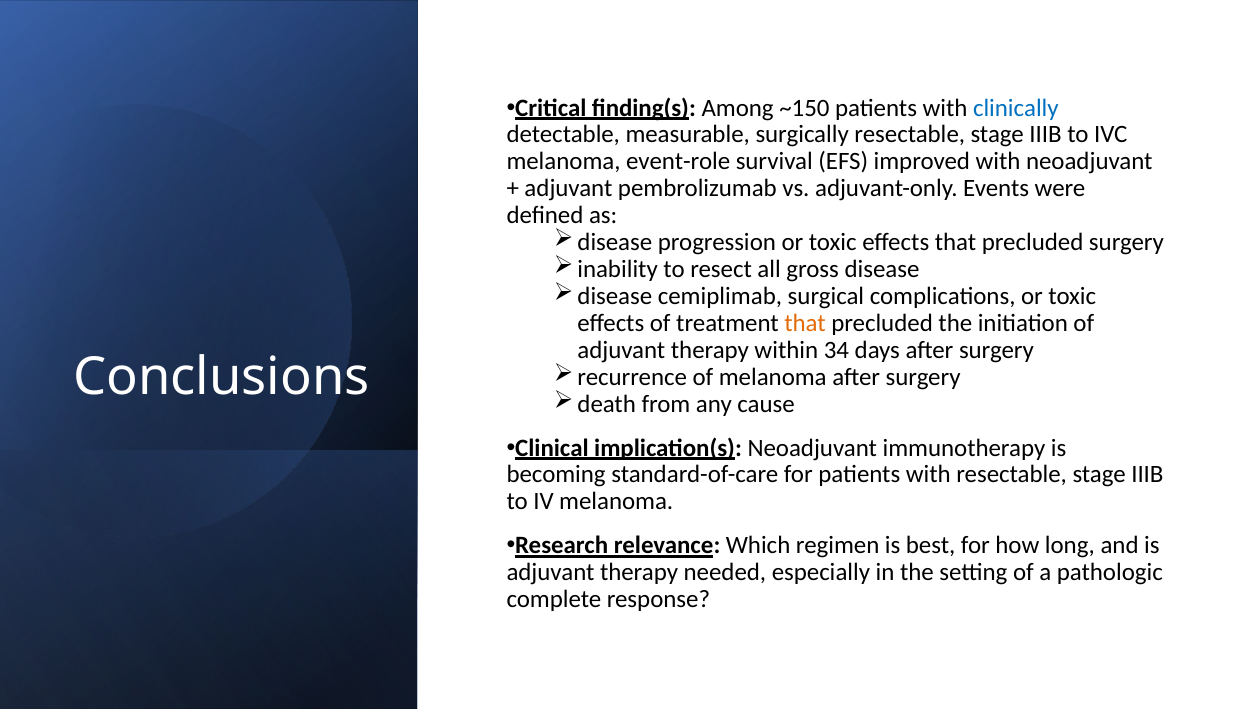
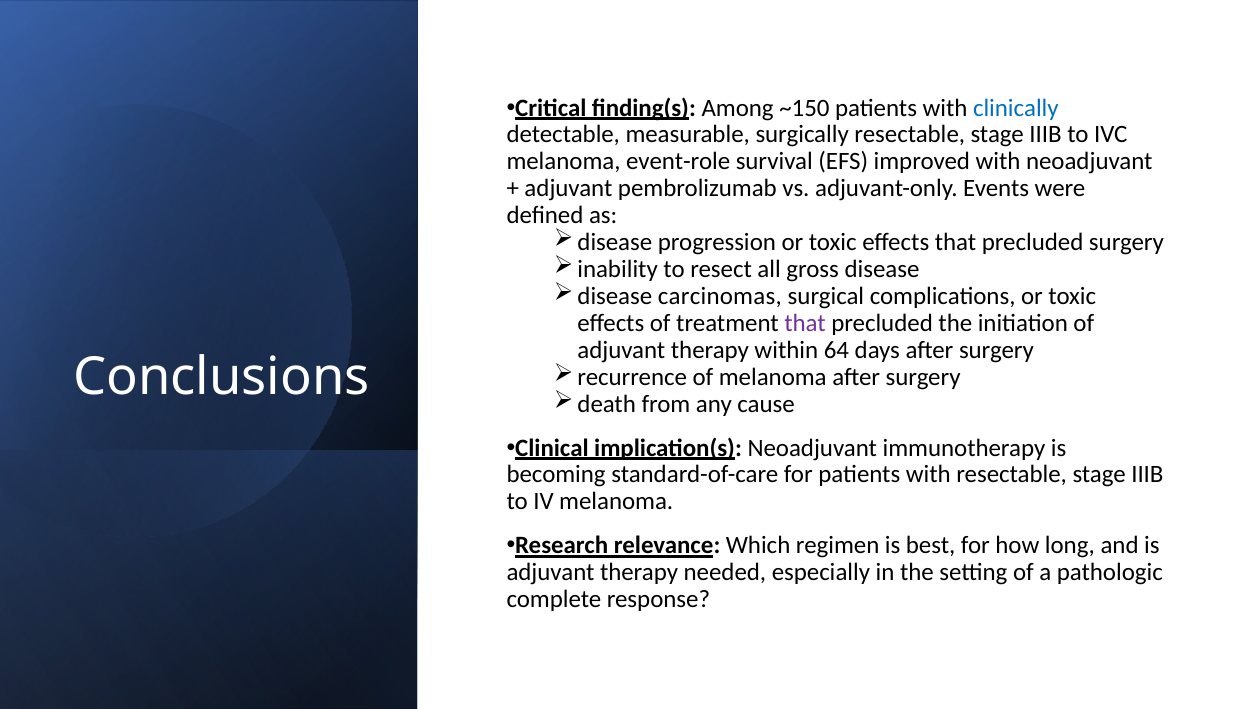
cemiplimab: cemiplimab -> carcinomas
that at (805, 323) colour: orange -> purple
34: 34 -> 64
